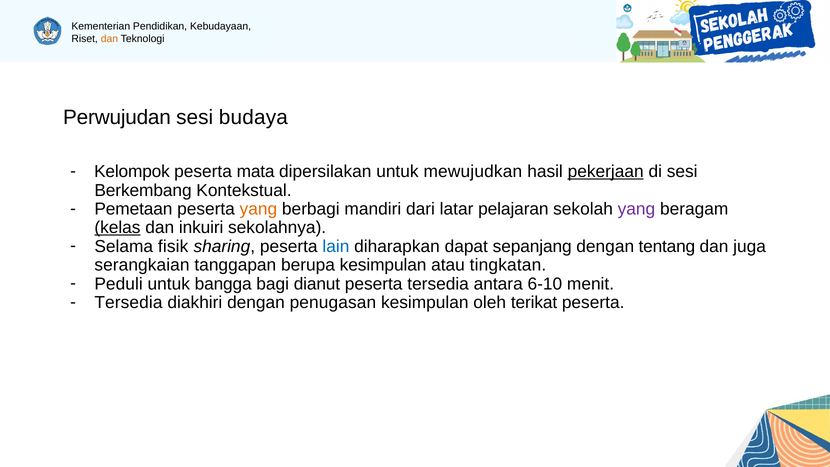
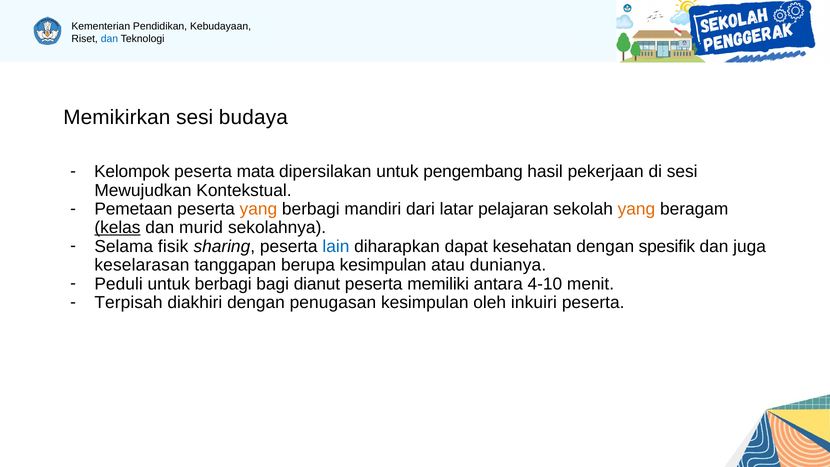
dan at (109, 39) colour: orange -> blue
Perwujudan: Perwujudan -> Memikirkan
mewujudkan: mewujudkan -> pengembang
pekerjaan underline: present -> none
Berkembang: Berkembang -> Mewujudkan
yang at (636, 209) colour: purple -> orange
inkuiri: inkuiri -> murid
sepanjang: sepanjang -> kesehatan
tentang: tentang -> spesifik
serangkaian: serangkaian -> keselarasan
tingkatan: tingkatan -> dunianya
untuk bangga: bangga -> berbagi
peserta tersedia: tersedia -> memiliki
6-10: 6-10 -> 4-10
Tersedia at (128, 302): Tersedia -> Terpisah
terikat: terikat -> inkuiri
